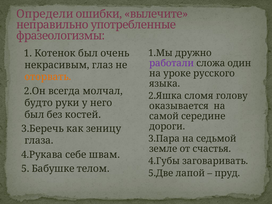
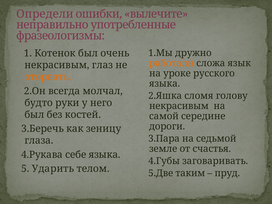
работали colour: purple -> orange
один: один -> язык
оказывается at (179, 106): оказывается -> некрасивым
себе швам: швам -> языка
Бабушке: Бабушке -> Ударить
лапой: лапой -> таким
